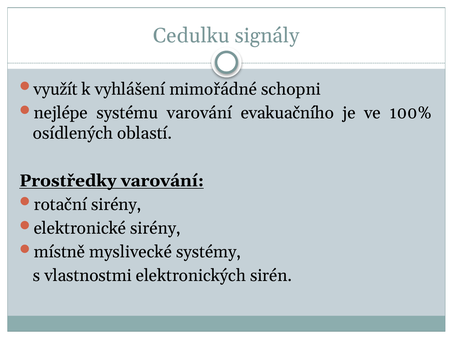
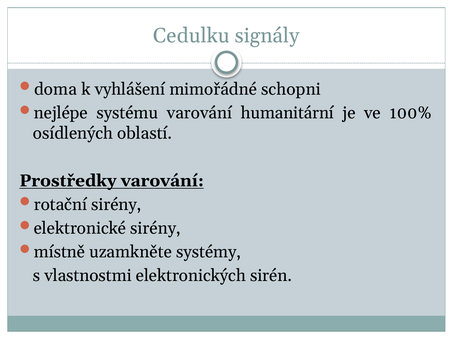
využít: využít -> doma
evakuačního: evakuačního -> humanitární
myslivecké: myslivecké -> uzamkněte
